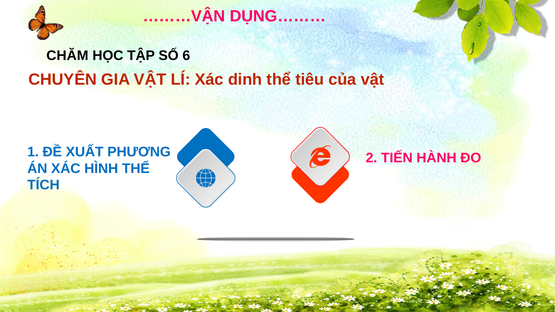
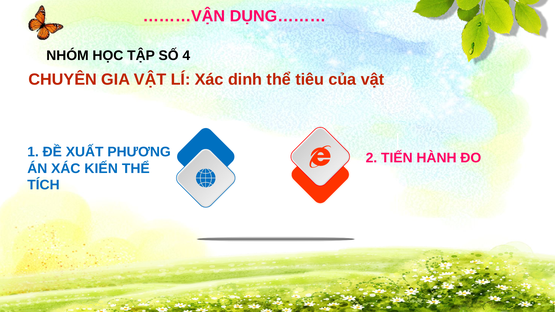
CHĂM: CHĂM -> NHÓM
6: 6 -> 4
HÌNH: HÌNH -> KIẾN
